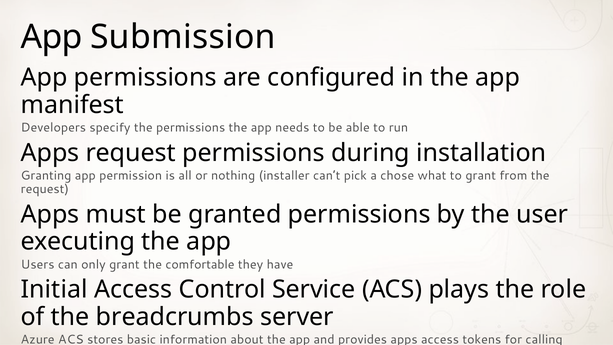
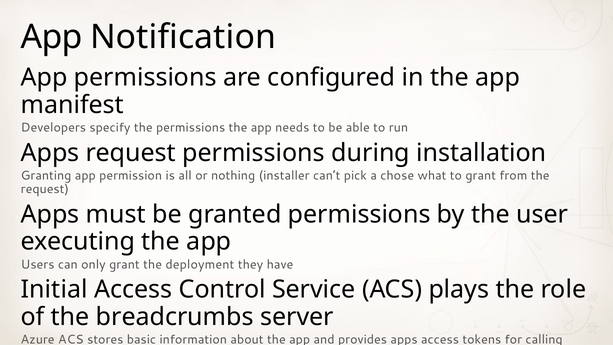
Submission: Submission -> Notification
comfortable: comfortable -> deployment
